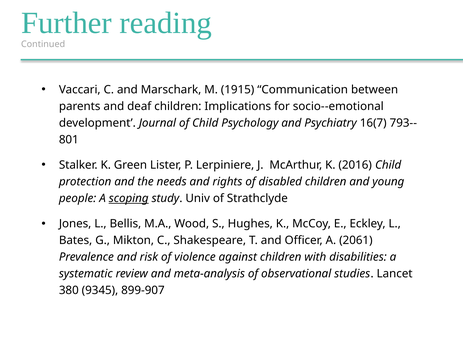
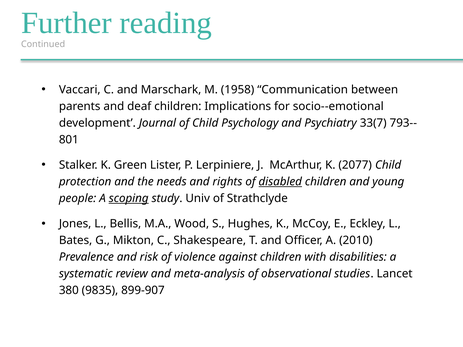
1915: 1915 -> 1958
16(7: 16(7 -> 33(7
2016: 2016 -> 2077
disabled underline: none -> present
2061: 2061 -> 2010
9345: 9345 -> 9835
